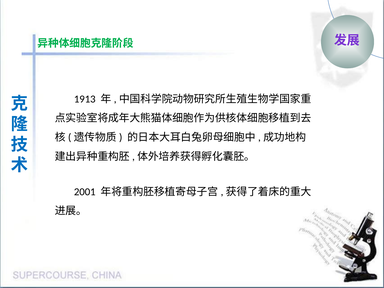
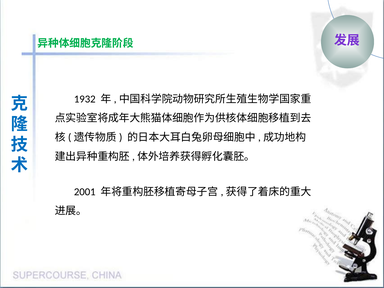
1913: 1913 -> 1932
